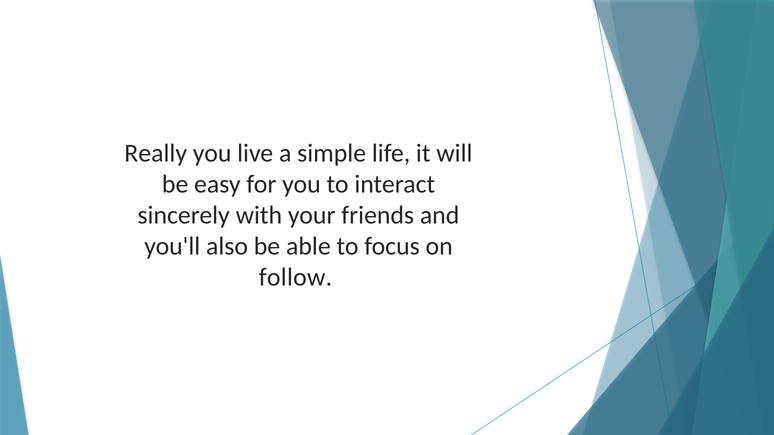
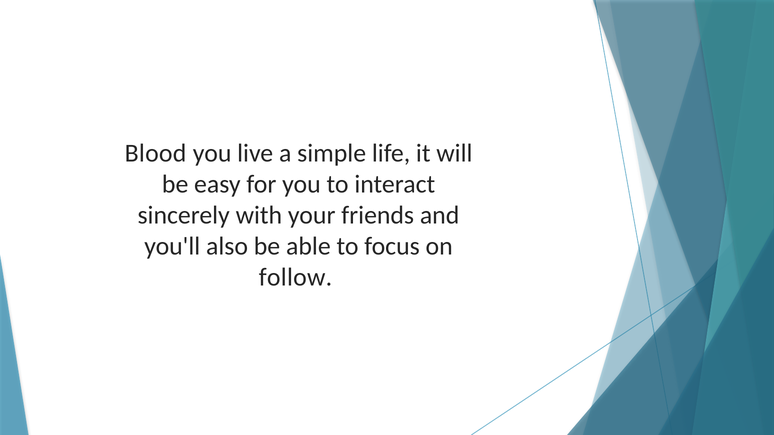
Really: Really -> Blood
